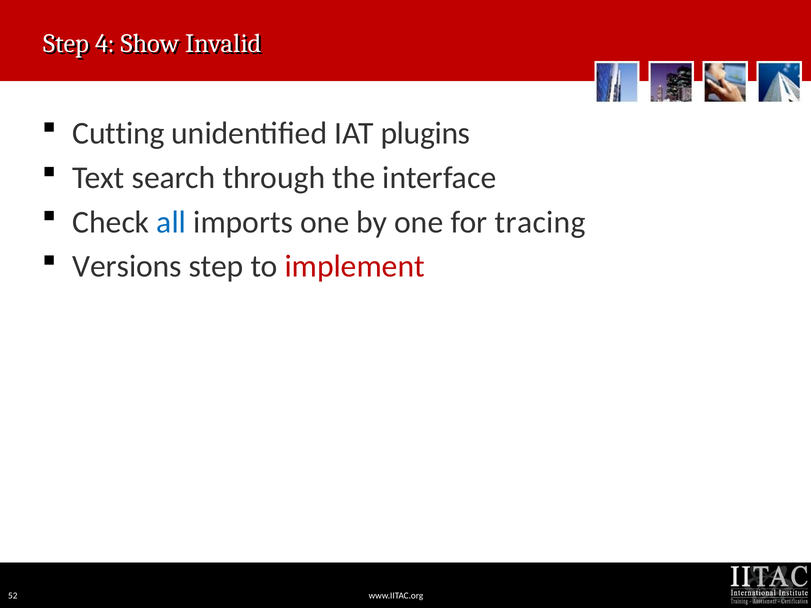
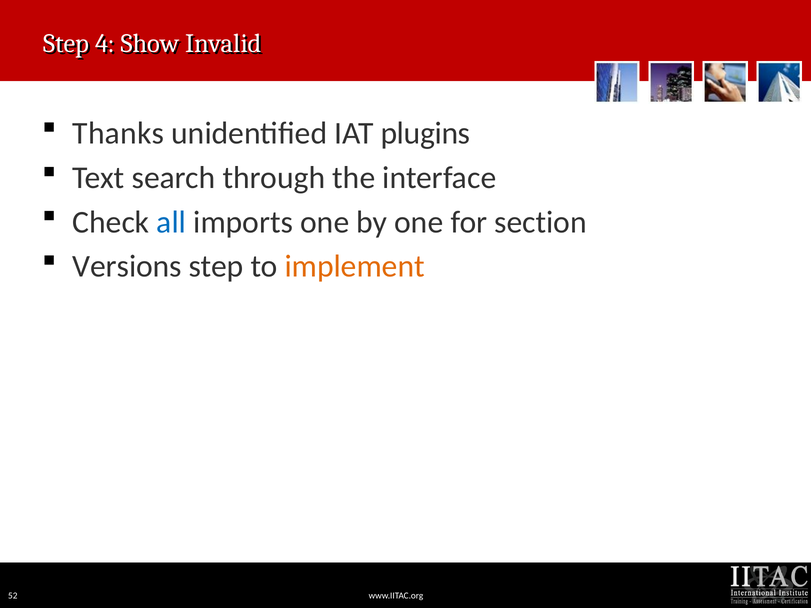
Cutting: Cutting -> Thanks
tracing: tracing -> section
implement colour: red -> orange
